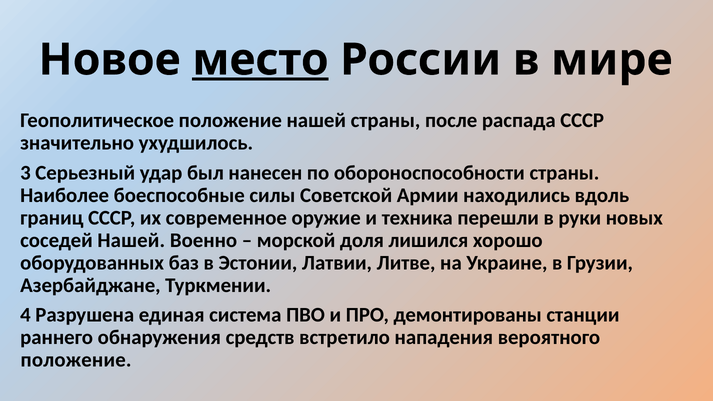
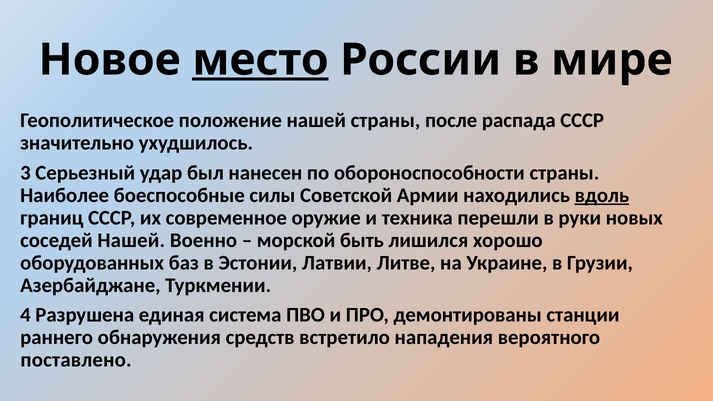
вдоль underline: none -> present
доля: доля -> быть
положение at (76, 360): положение -> поставлено
